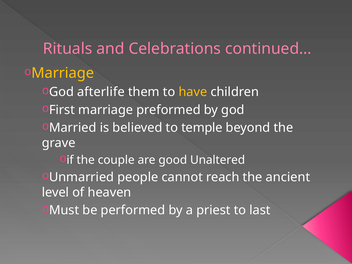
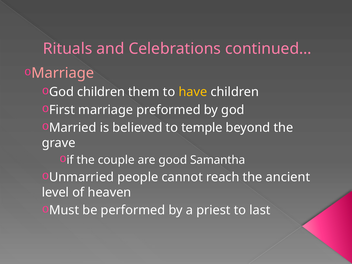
Marriage at (63, 73) colour: yellow -> pink
God afterlife: afterlife -> children
Unaltered: Unaltered -> Samantha
